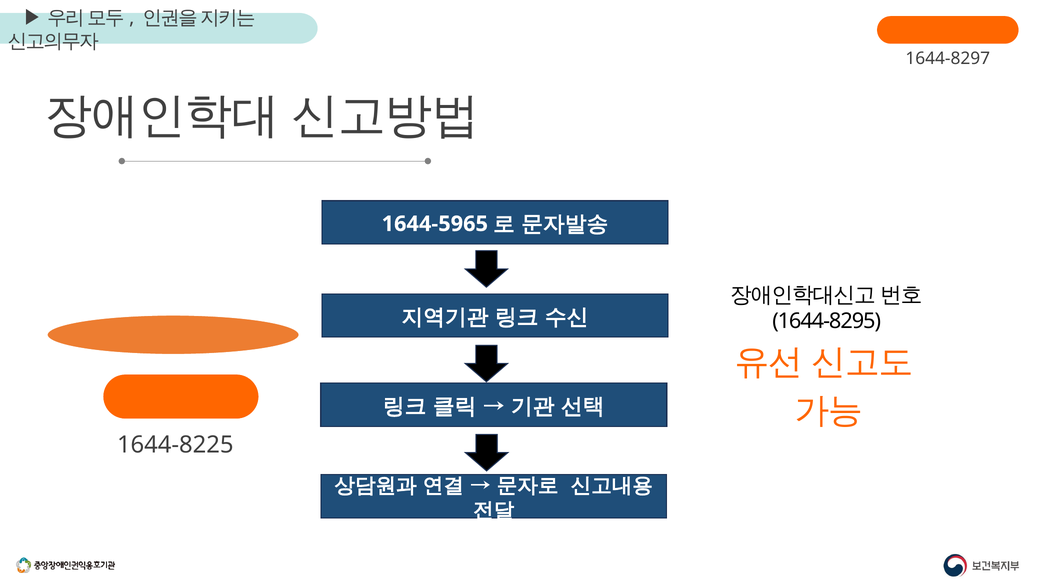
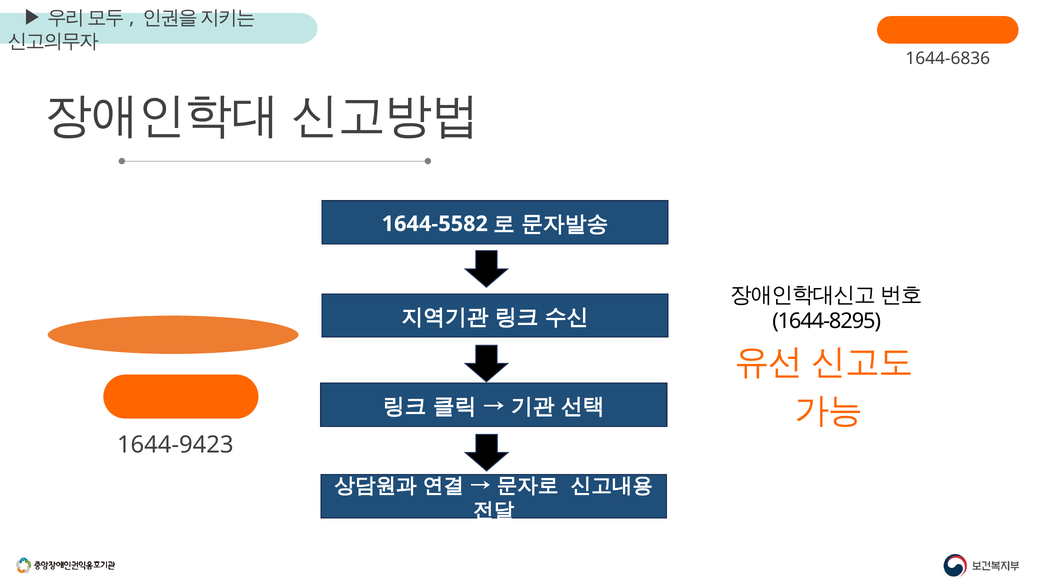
1644-8297: 1644-8297 -> 1644-6836
1644-5965: 1644-5965 -> 1644-5582
1644-8225: 1644-8225 -> 1644-9423
